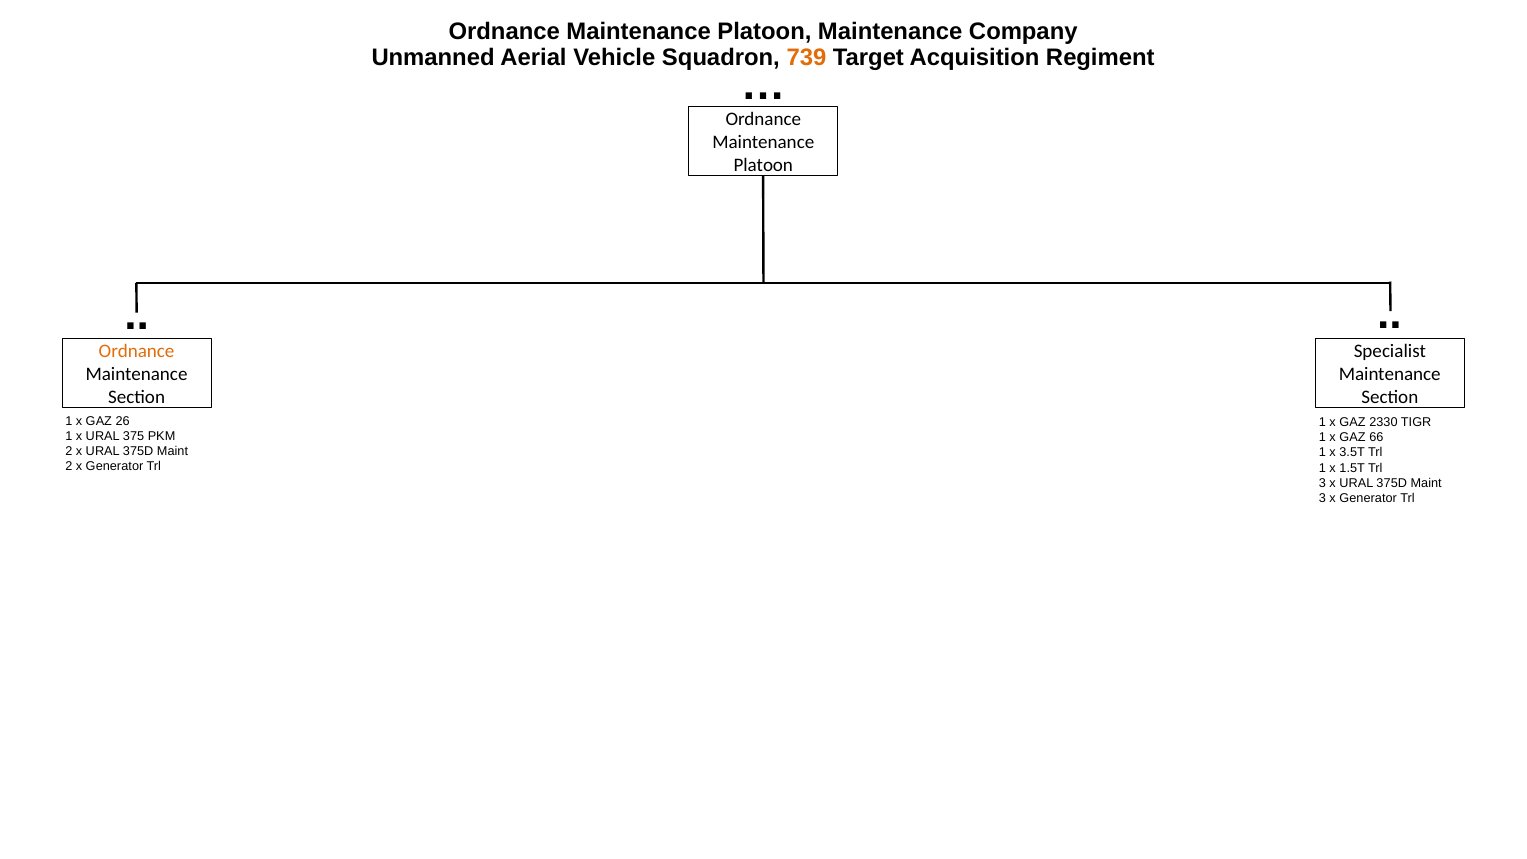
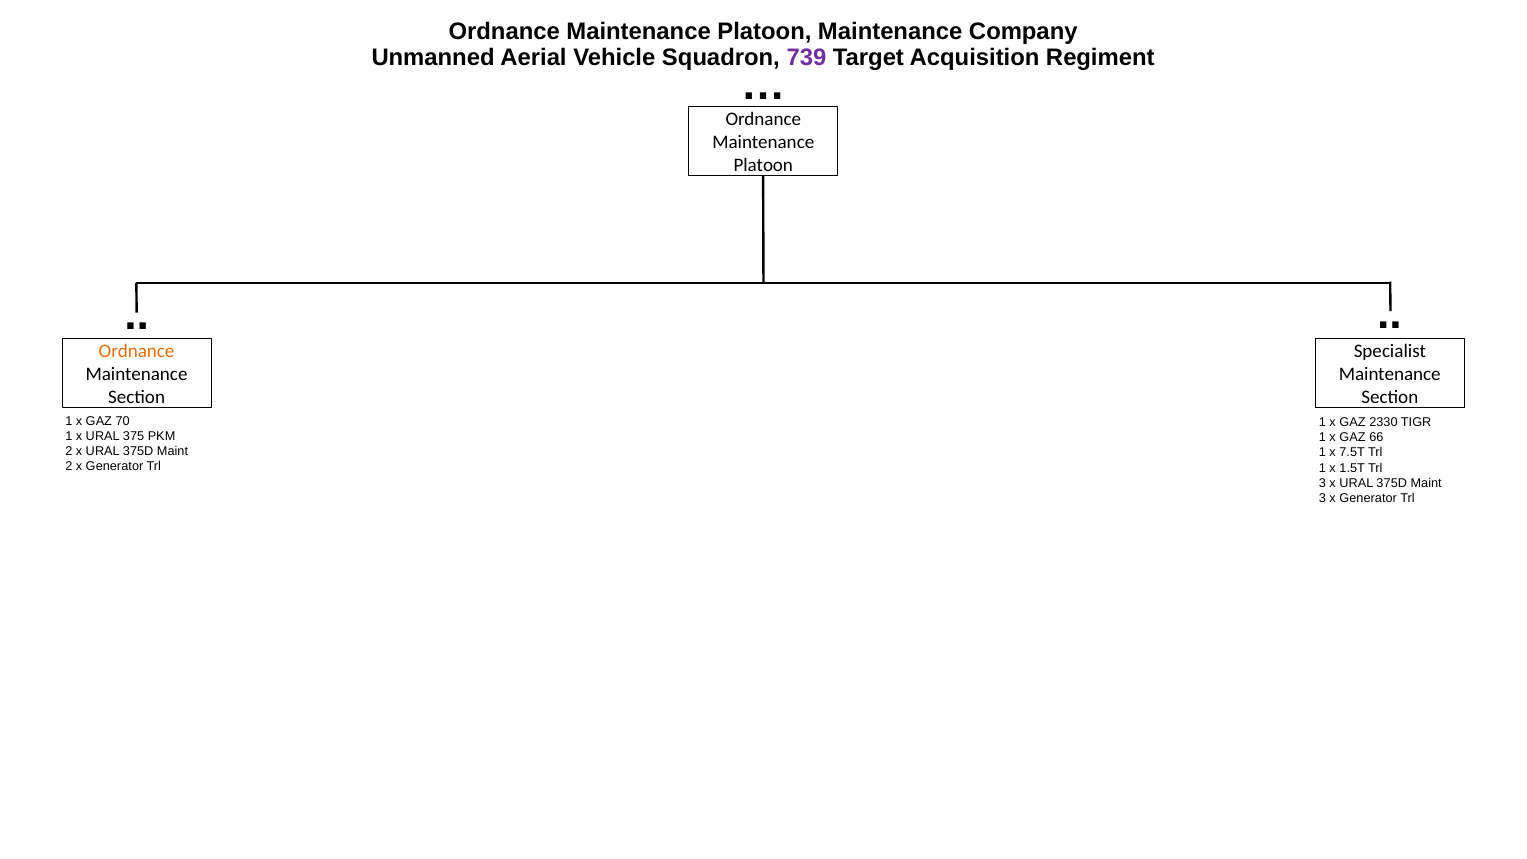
739 colour: orange -> purple
26: 26 -> 70
3.5T: 3.5T -> 7.5T
